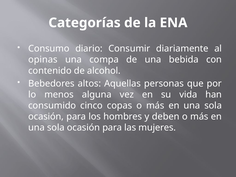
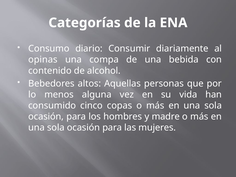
deben: deben -> madre
